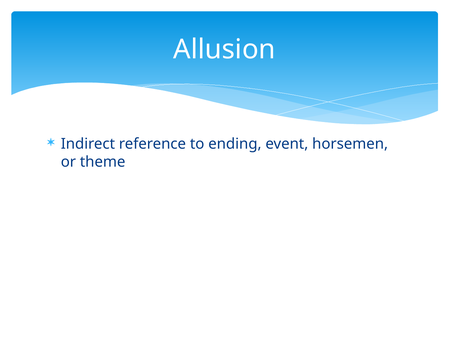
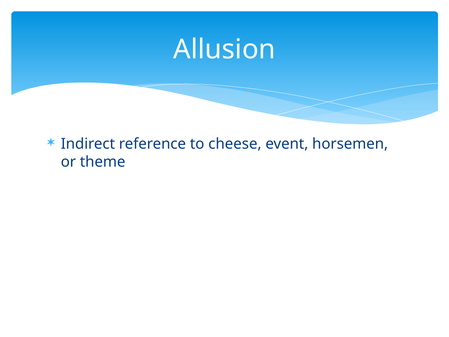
ending: ending -> cheese
